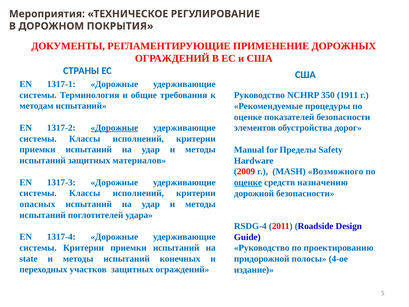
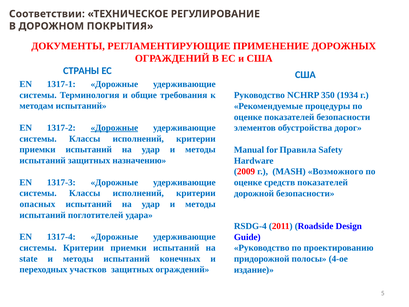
Мероприятия: Мероприятия -> Соответствии
1911: 1911 -> 1934
Пределы: Пределы -> Правила
материалов: материалов -> назначению
оценке at (248, 182) underline: present -> none
средств назначению: назначению -> показателей
